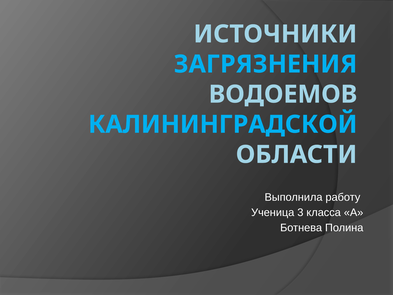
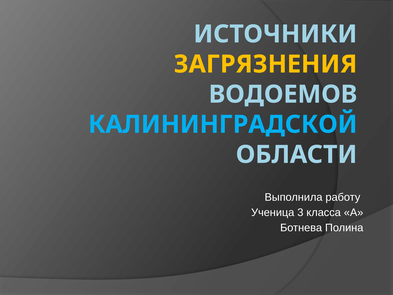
ЗАГРЯЗНЕНИЯ colour: light blue -> yellow
